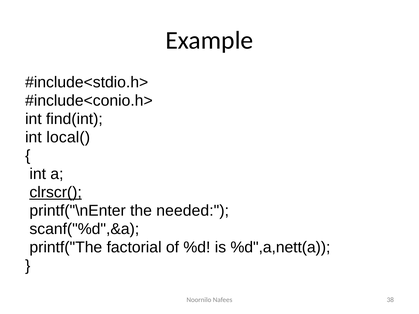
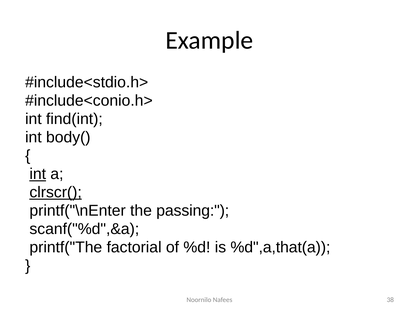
local(: local( -> body(
int at (38, 174) underline: none -> present
needed: needed -> passing
%d",a,nett(a: %d",a,nett(a -> %d",a,that(a
